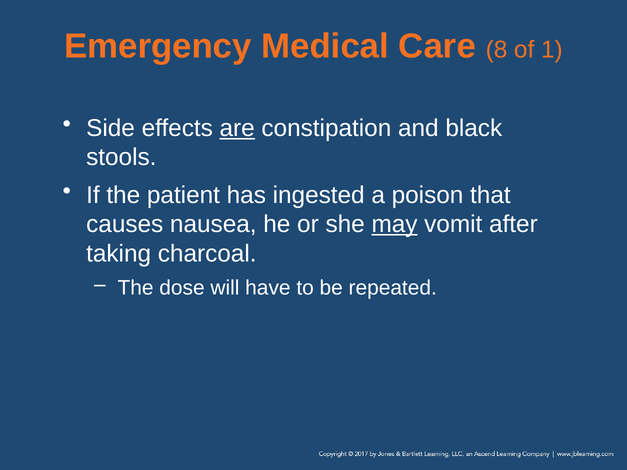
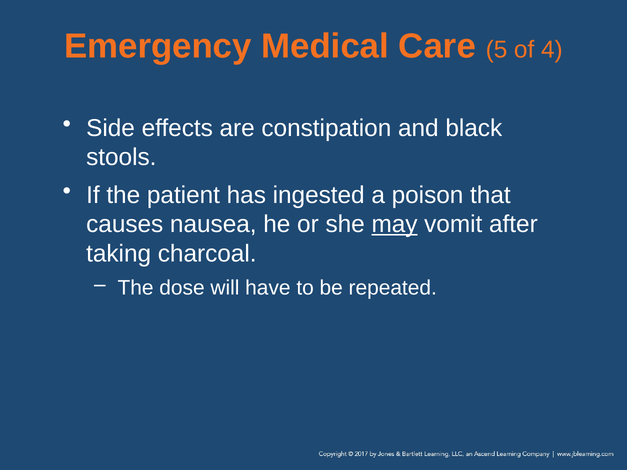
8: 8 -> 5
1: 1 -> 4
are underline: present -> none
